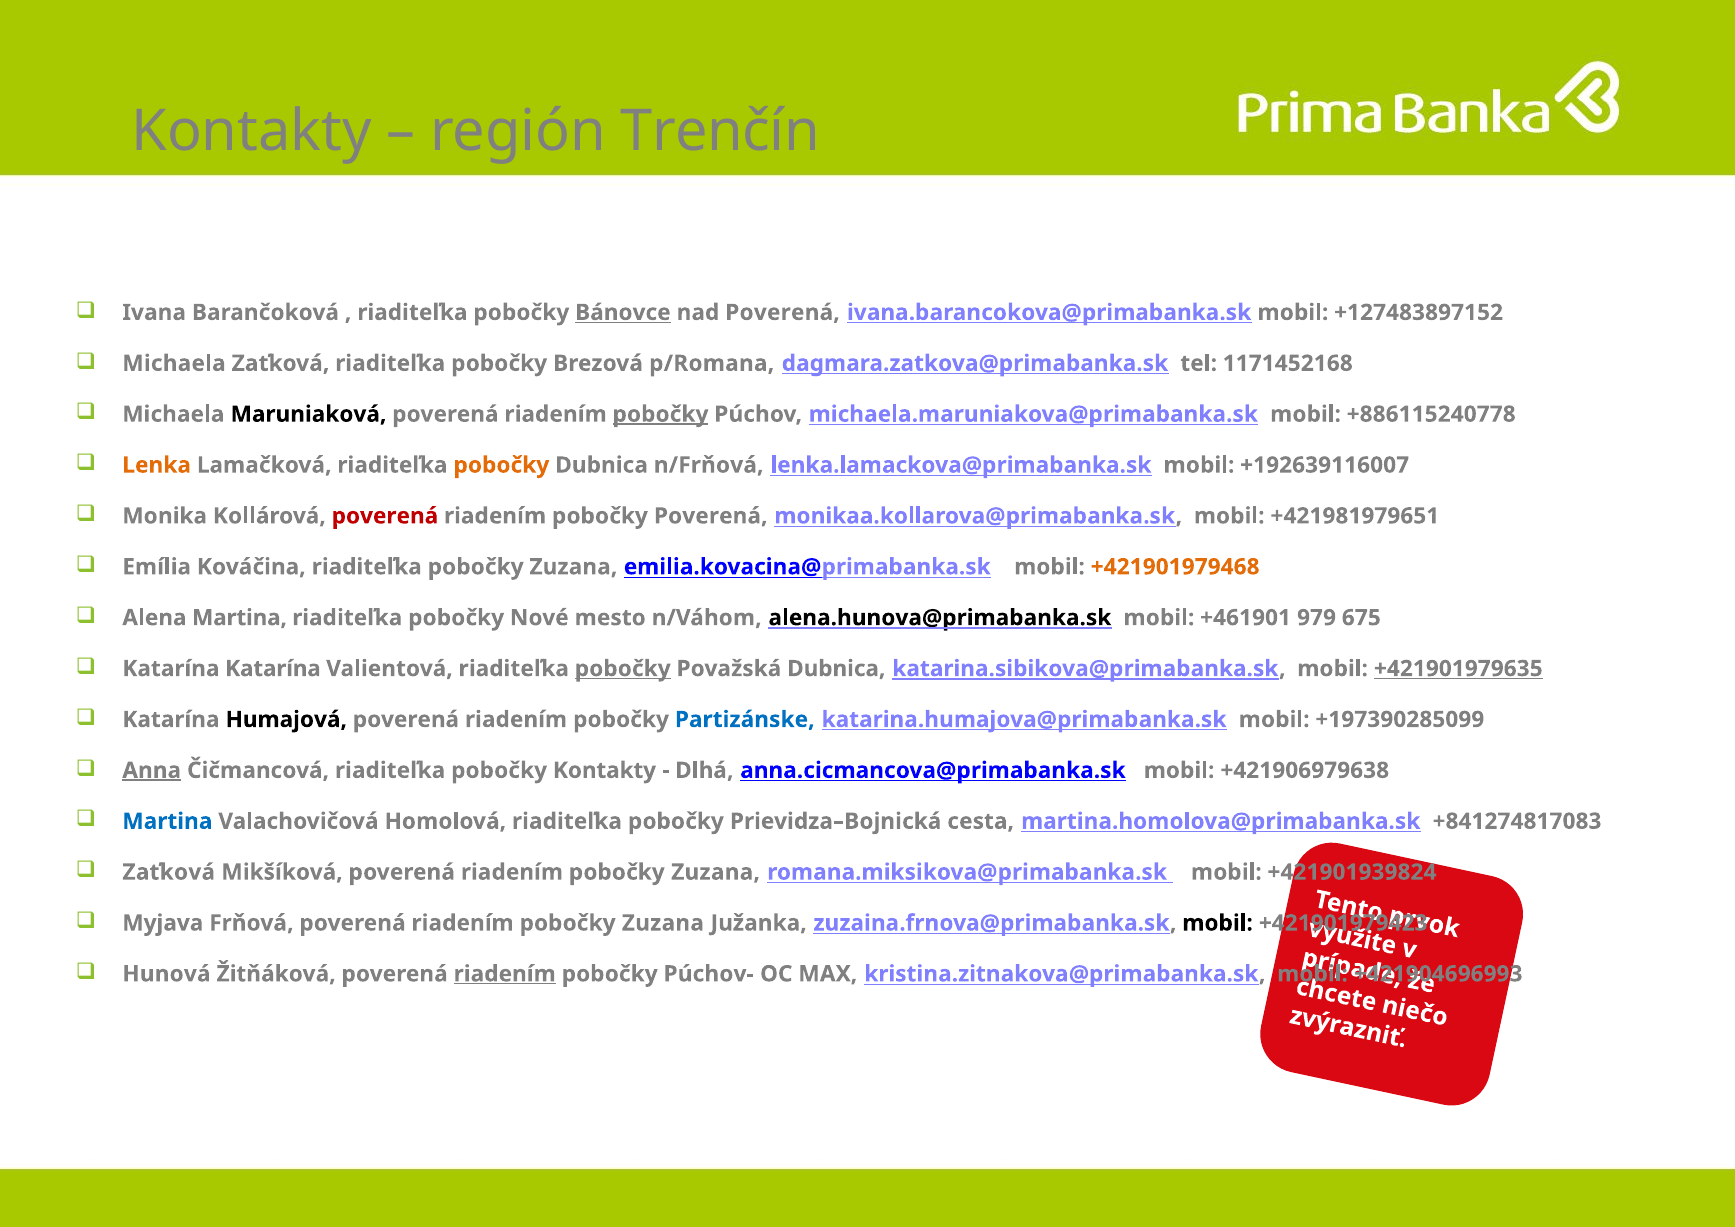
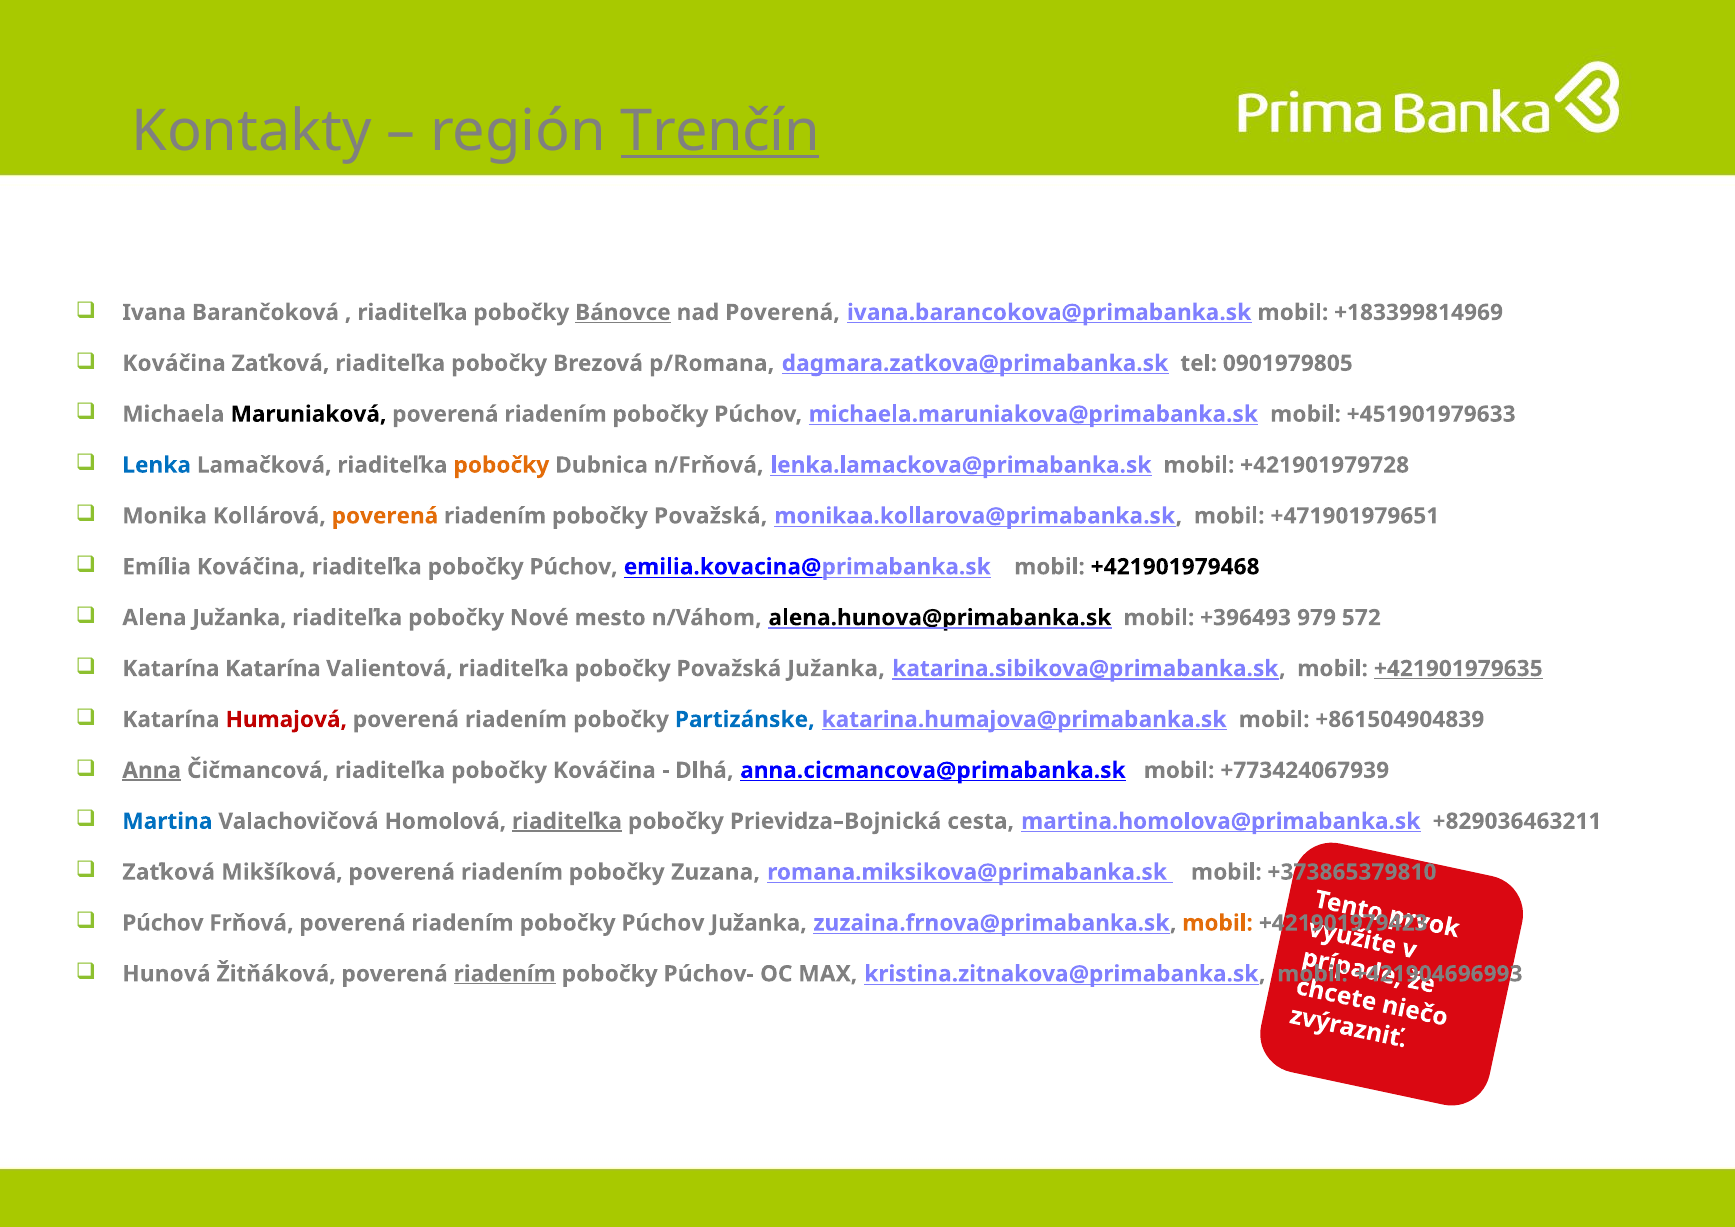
Trenčín underline: none -> present
+127483897152: +127483897152 -> +183399814969
Michaela at (174, 363): Michaela -> Kováčina
1171452168: 1171452168 -> 0901979805
pobočky at (661, 414) underline: present -> none
+886115240778: +886115240778 -> +451901979633
Lenka colour: orange -> blue
+192639116007: +192639116007 -> +421901979728
poverená at (385, 516) colour: red -> orange
riadením pobočky Poverená: Poverená -> Považská
+421981979651: +421981979651 -> +471901979651
riaditeľka pobočky Zuzana: Zuzana -> Púchov
+421901979468 colour: orange -> black
Alena Martina: Martina -> Južanka
+461901: +461901 -> +396493
675: 675 -> 572
pobočky at (623, 669) underline: present -> none
Považská Dubnica: Dubnica -> Južanka
Humajová colour: black -> red
+197390285099: +197390285099 -> +861504904839
pobočky Kontakty: Kontakty -> Kováčina
+421906979638: +421906979638 -> +773424067939
riaditeľka at (567, 821) underline: none -> present
+841274817083: +841274817083 -> +829036463211
+421901939824: +421901939824 -> +373865379810
Myjava at (163, 923): Myjava -> Púchov
Zuzana at (663, 923): Zuzana -> Púchov
mobil at (1218, 923) colour: black -> orange
